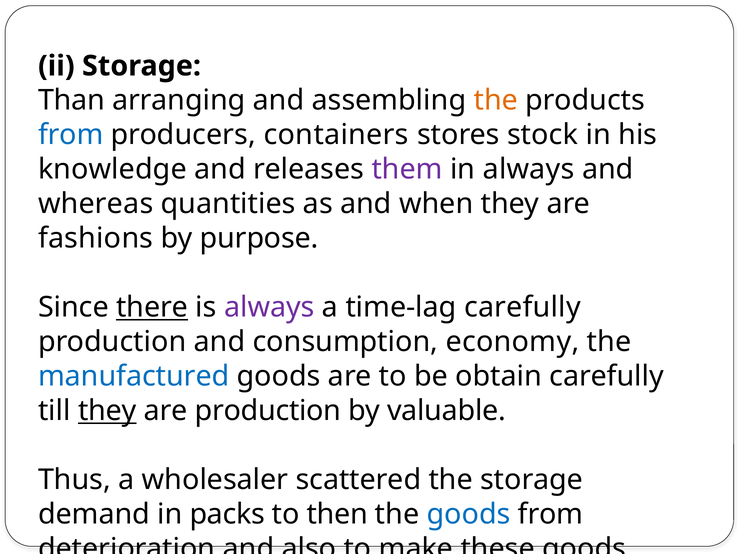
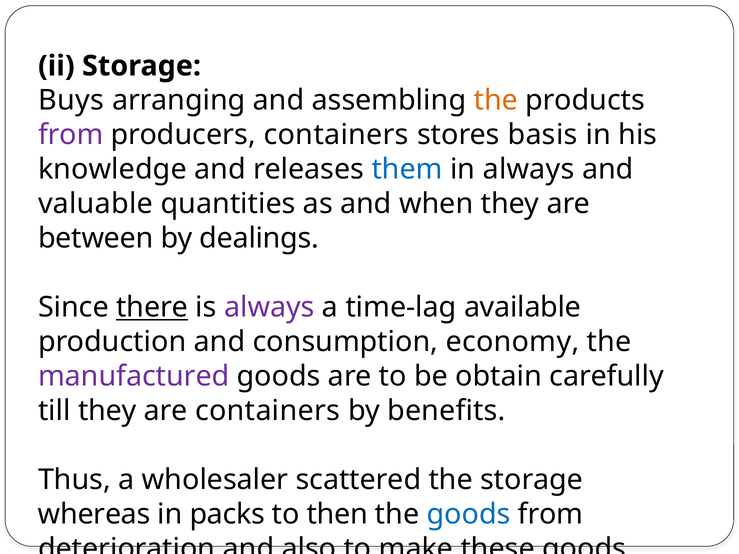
Than: Than -> Buys
from at (71, 135) colour: blue -> purple
stock: stock -> basis
them colour: purple -> blue
whereas: whereas -> valuable
fashions: fashions -> between
purpose: purpose -> dealings
time-lag carefully: carefully -> available
manufactured colour: blue -> purple
they at (107, 411) underline: present -> none
are production: production -> containers
valuable: valuable -> benefits
demand: demand -> whereas
